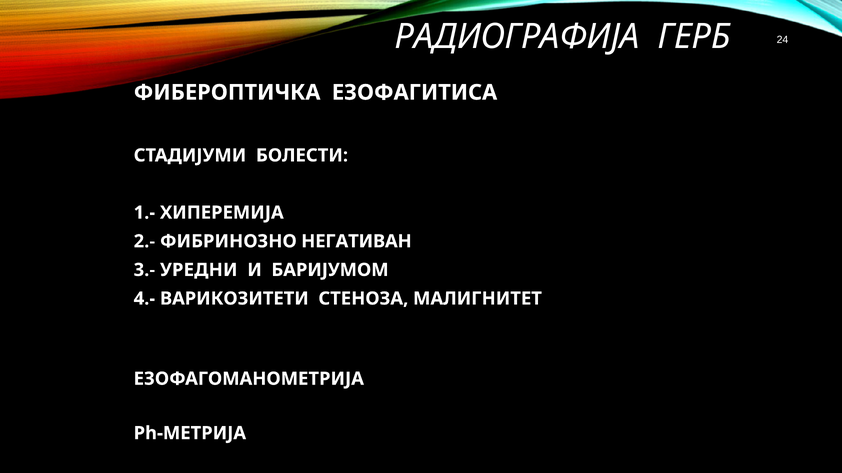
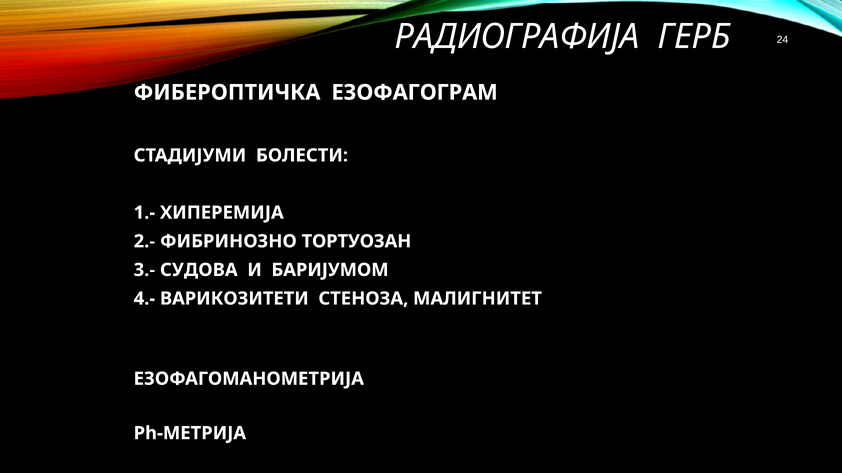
ЕЗОФАГИТИСА: ЕЗОФАГИТИСА -> ЕЗОФАГОГРАМ
НЕГАТИВАН: НЕГАТИВАН -> ТОРТУОЗАН
УРЕДНИ: УРЕДНИ -> СУДОВА
